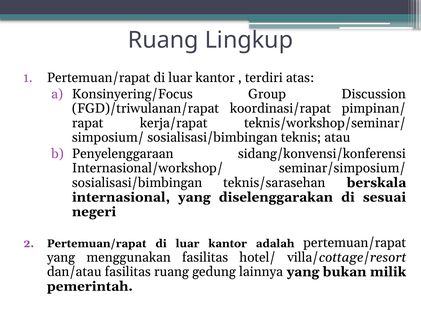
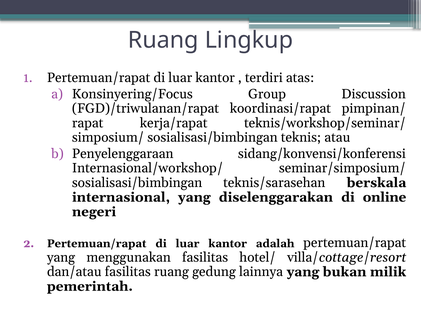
sesuai: sesuai -> online
